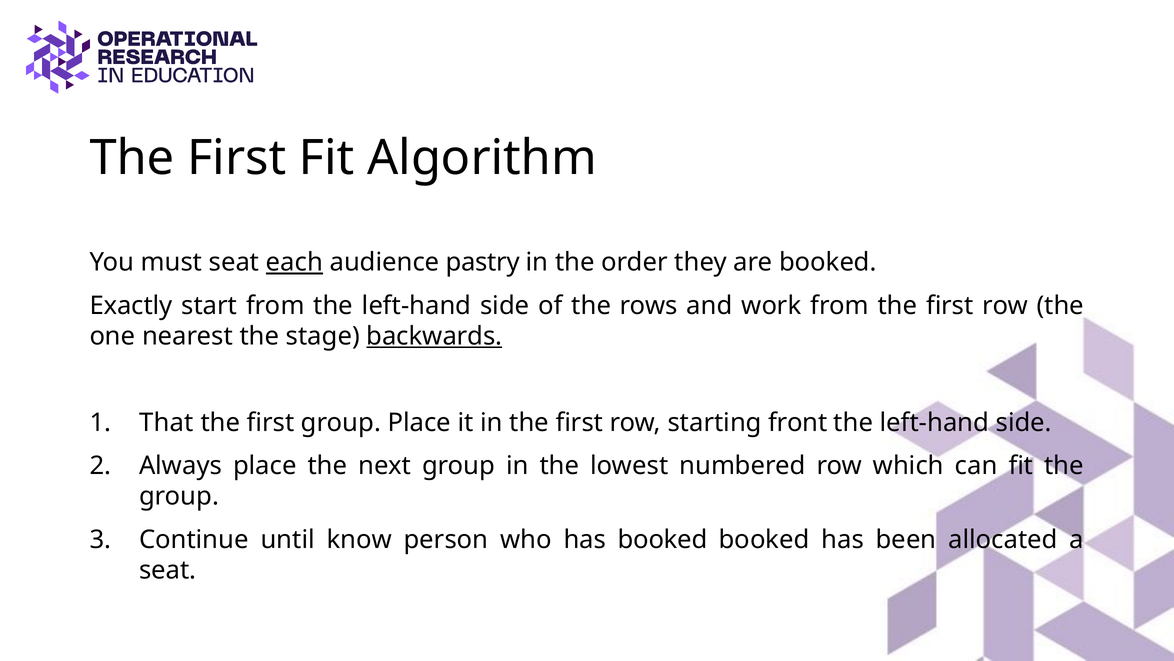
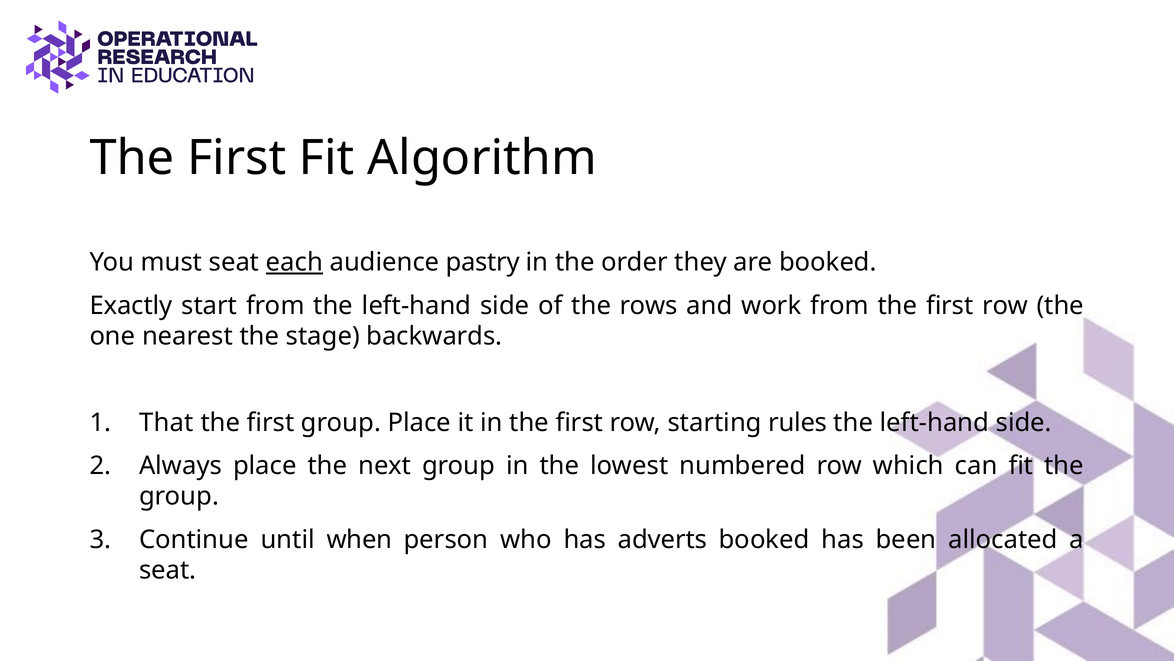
backwards underline: present -> none
front: front -> rules
know: know -> when
has booked: booked -> adverts
